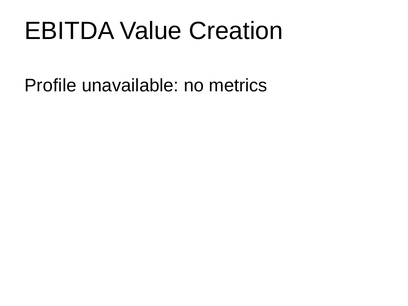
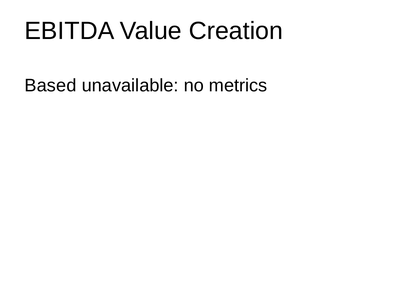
Profile: Profile -> Based
